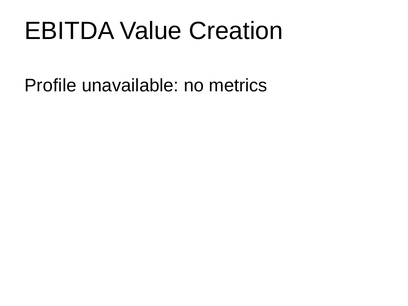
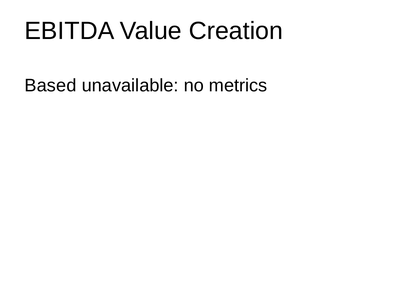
Profile: Profile -> Based
